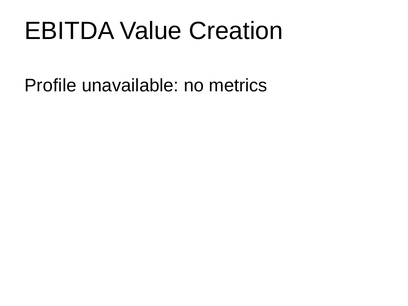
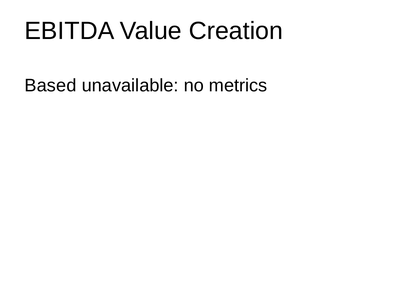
Profile: Profile -> Based
